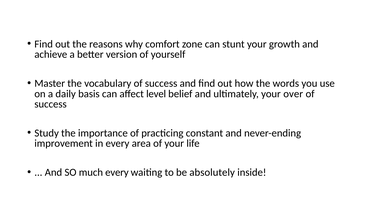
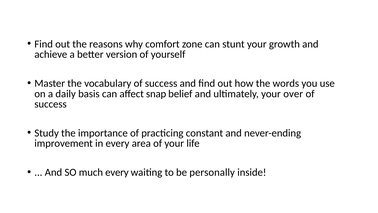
level: level -> snap
absolutely: absolutely -> personally
